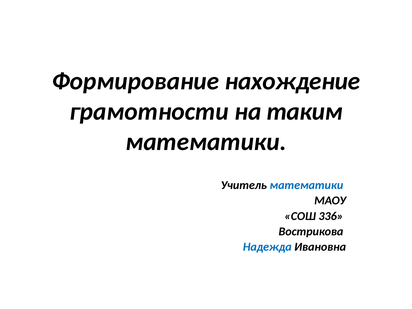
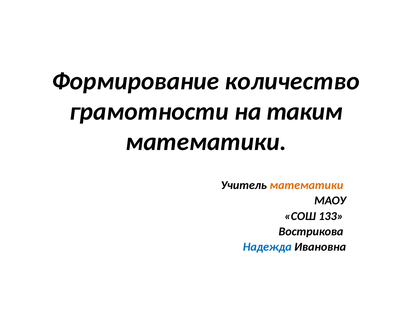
нахождение: нахождение -> количество
математики at (306, 185) colour: blue -> orange
336: 336 -> 133
